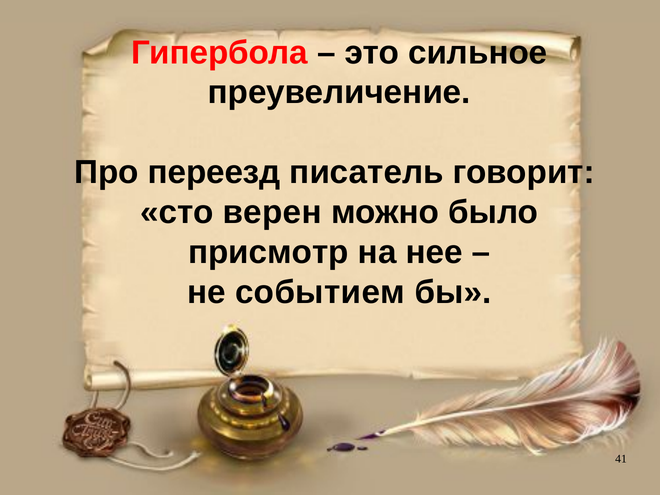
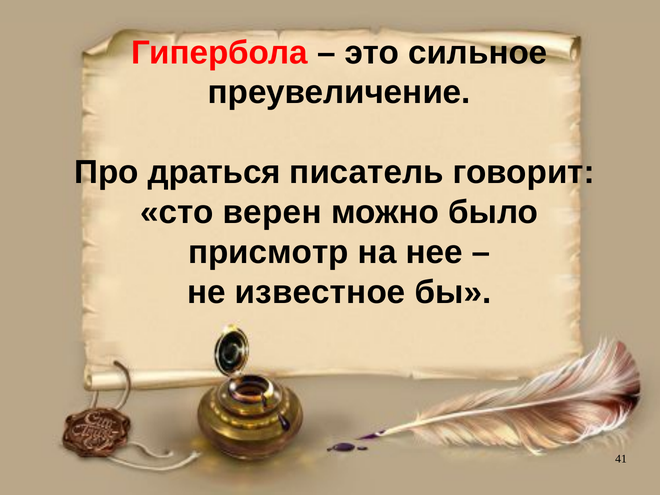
переезд: переезд -> драться
событием: событием -> известное
